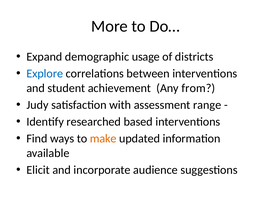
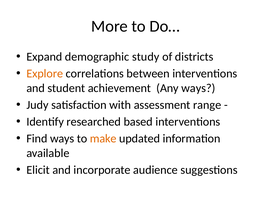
usage: usage -> study
Explore colour: blue -> orange
Any from: from -> ways
